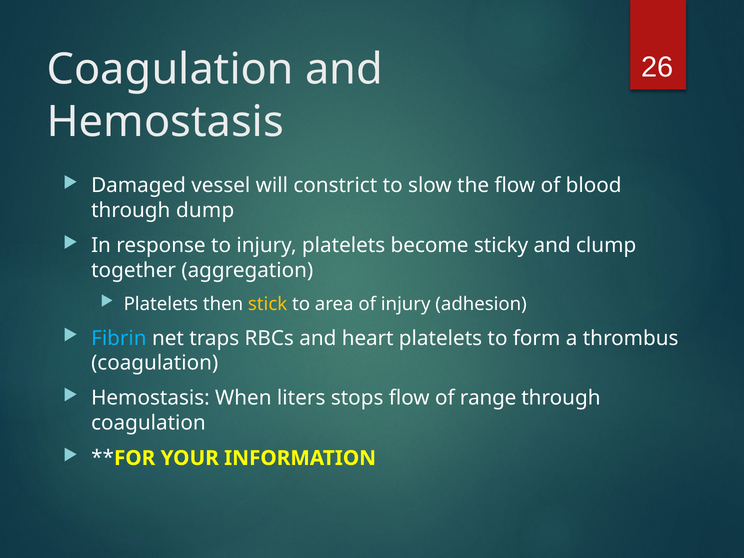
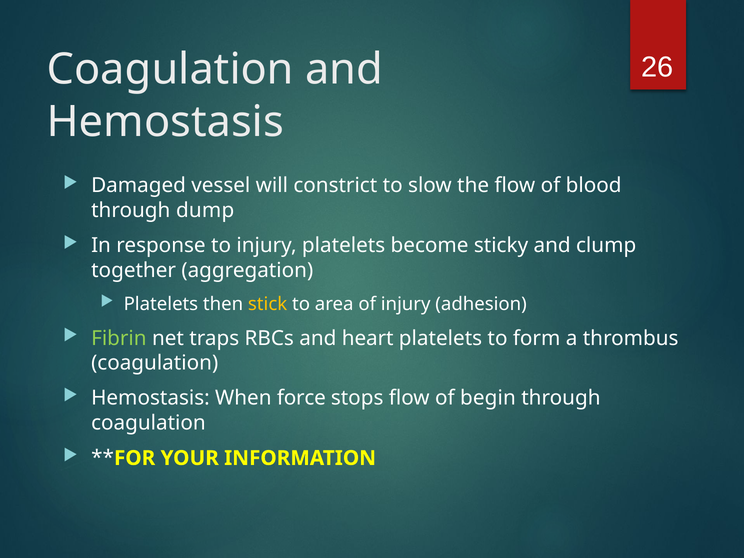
Fibrin colour: light blue -> light green
liters: liters -> force
range: range -> begin
